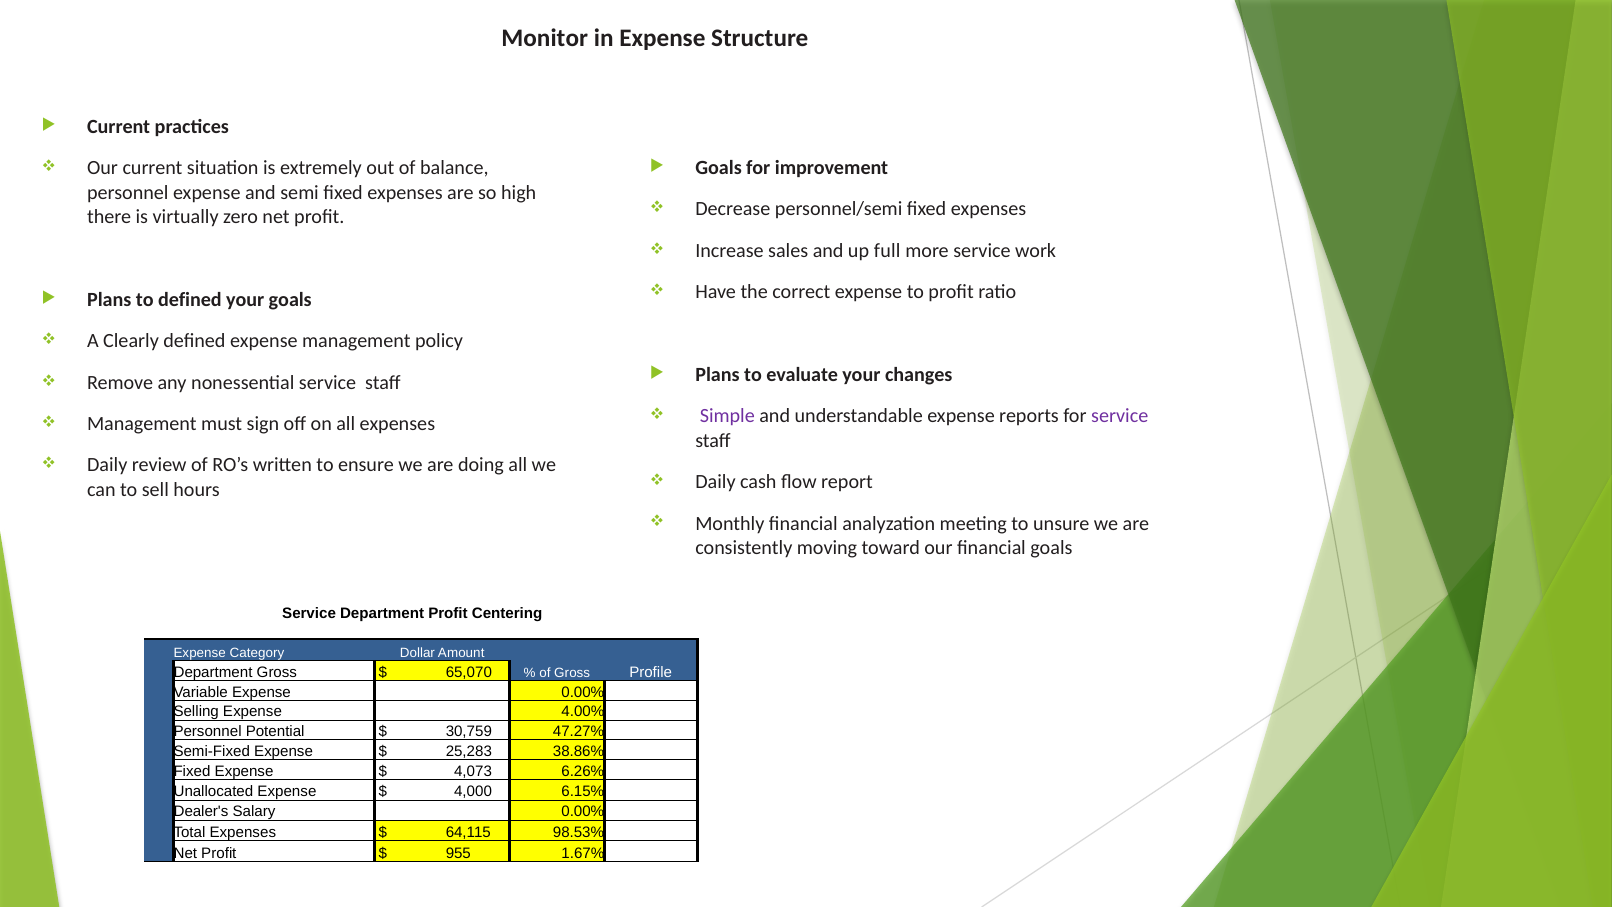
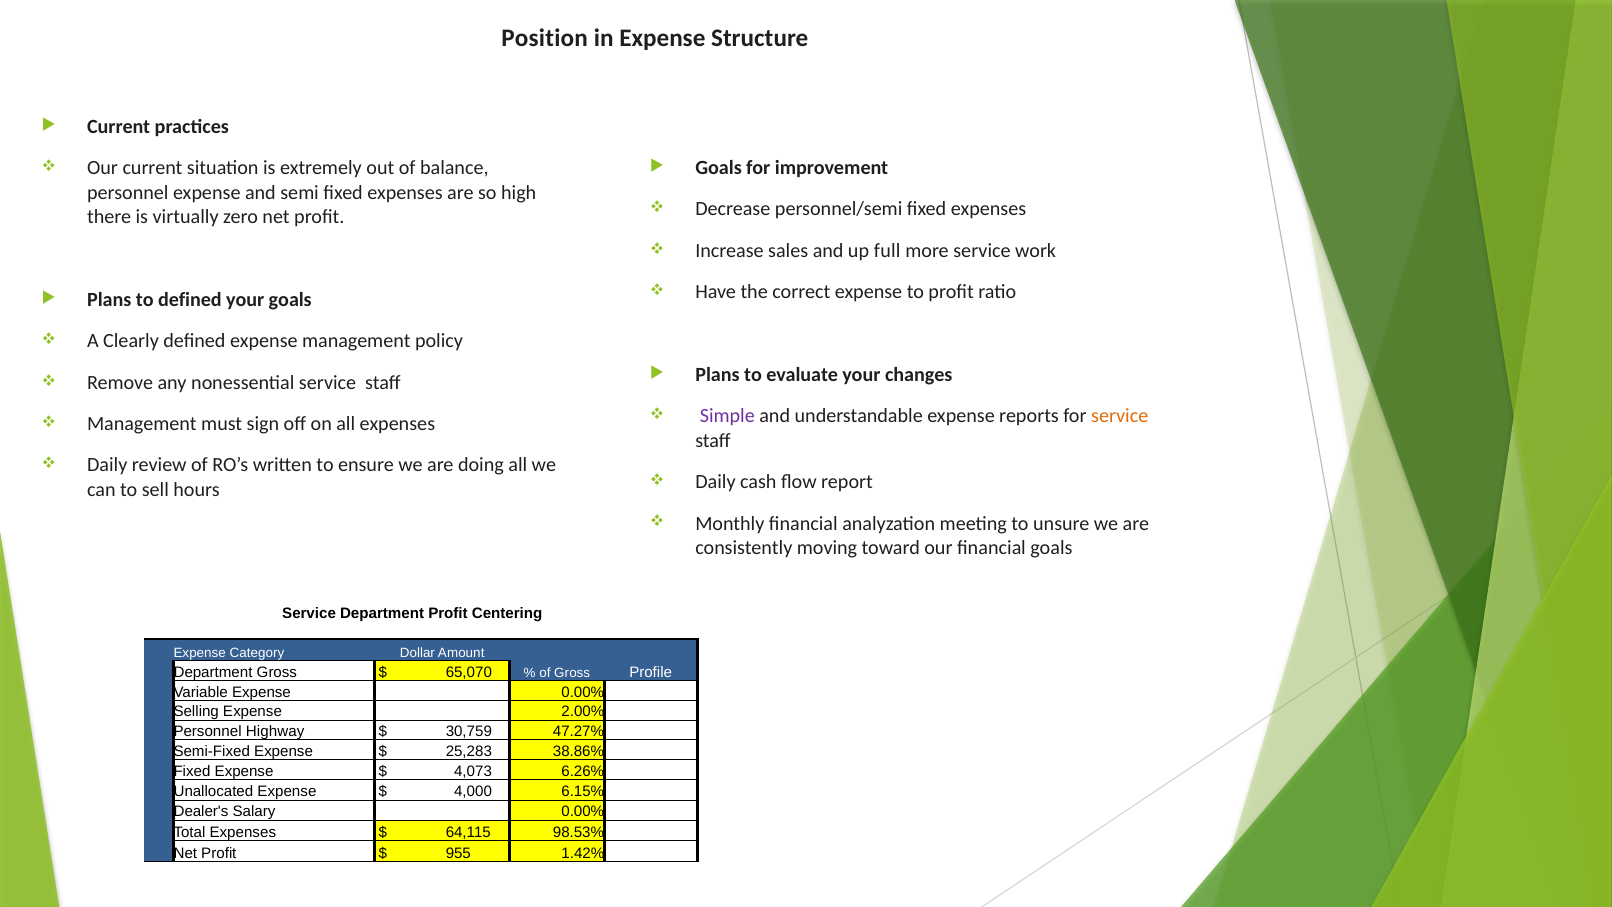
Monitor: Monitor -> Position
service at (1120, 416) colour: purple -> orange
4.00%: 4.00% -> 2.00%
Potential: Potential -> Highway
1.67%: 1.67% -> 1.42%
